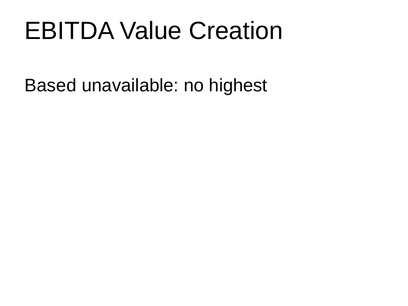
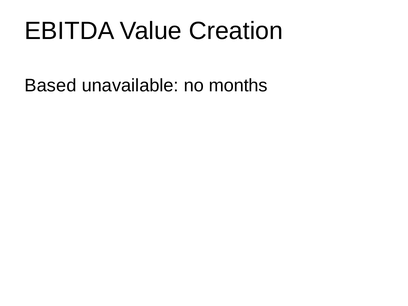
highest: highest -> months
